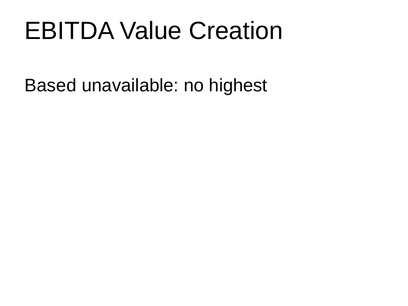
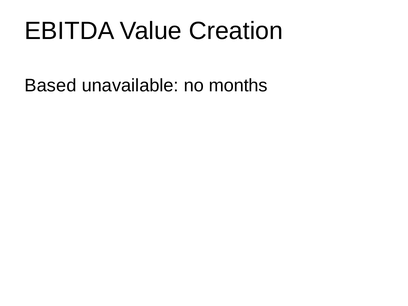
highest: highest -> months
